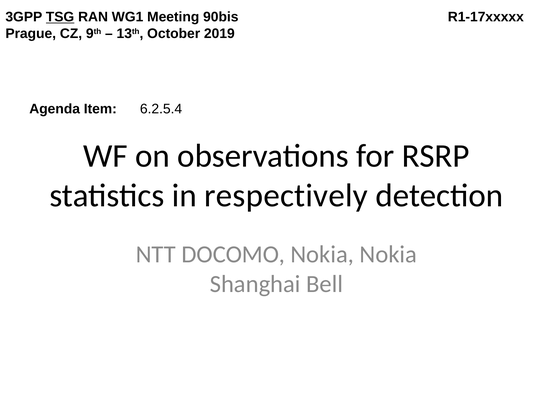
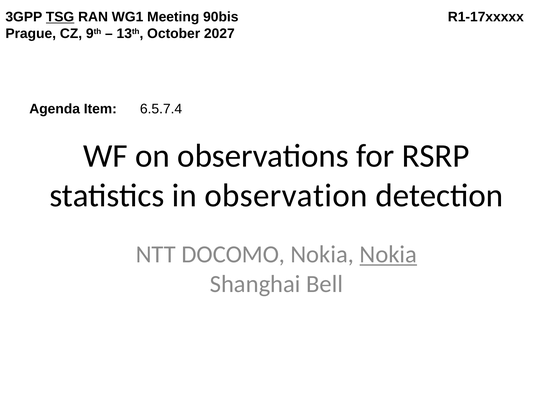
2019: 2019 -> 2027
6.2.5.4: 6.2.5.4 -> 6.5.7.4
respectively: respectively -> observation
Nokia at (388, 254) underline: none -> present
